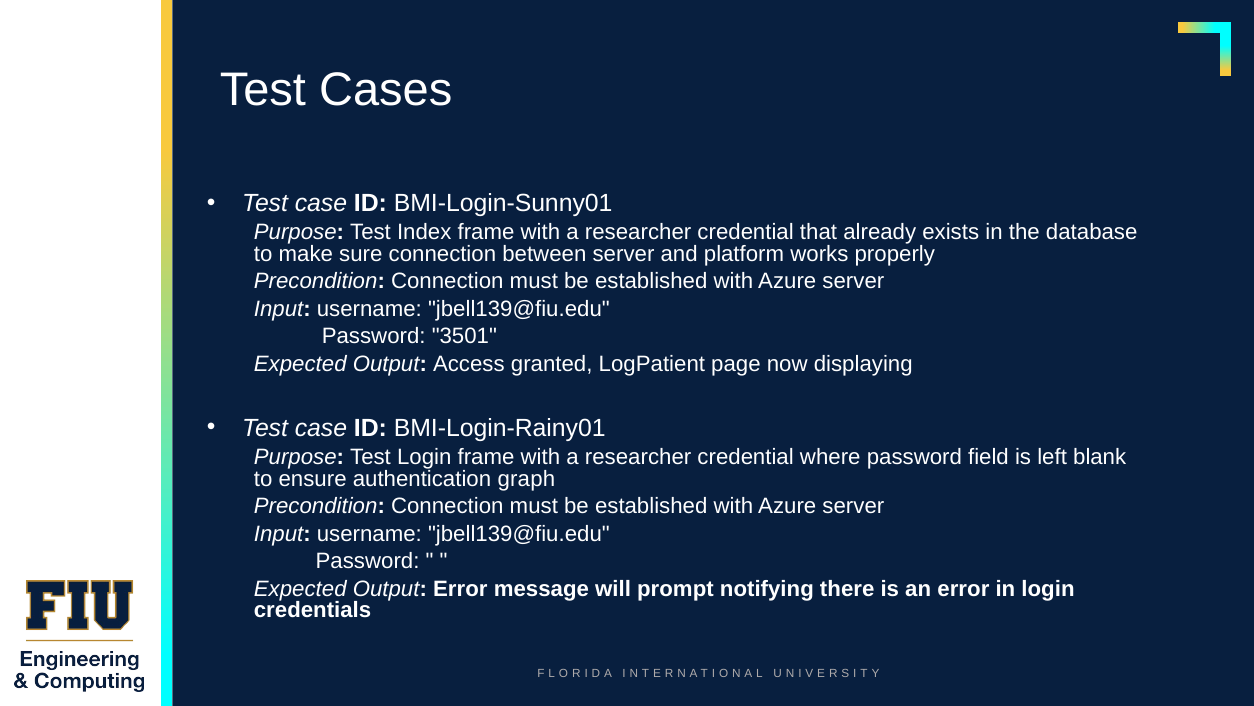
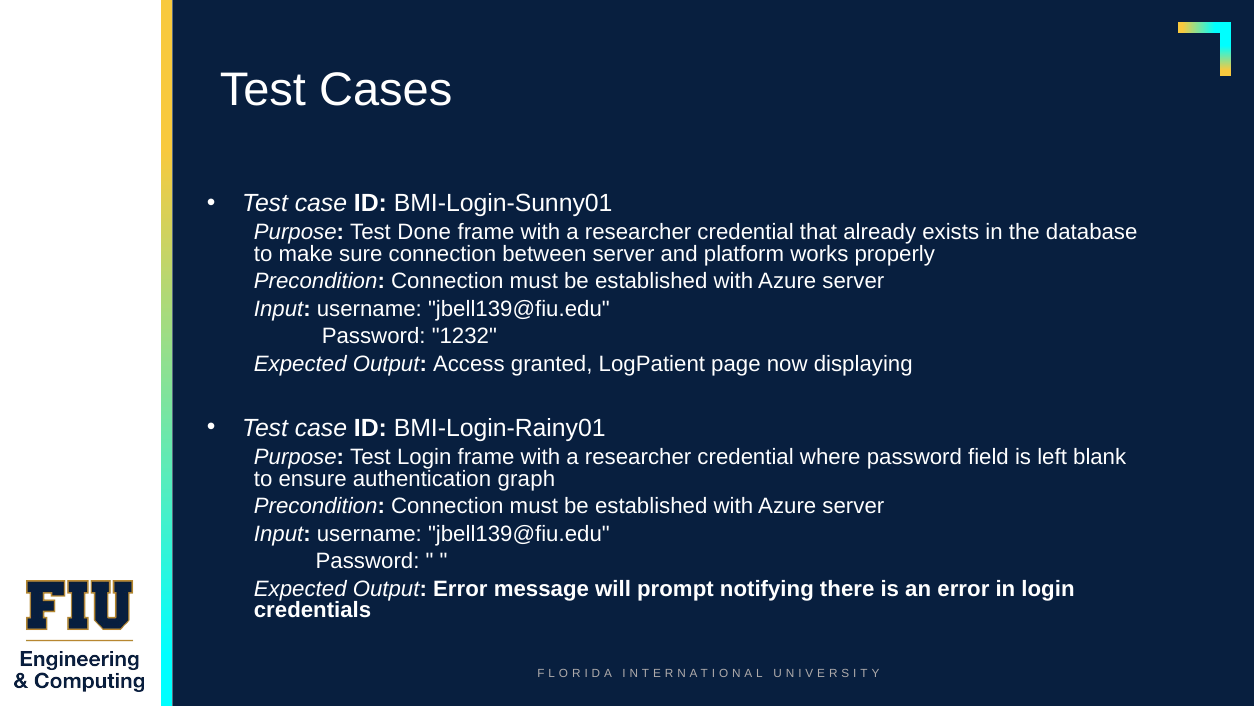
Index: Index -> Done
3501: 3501 -> 1232
